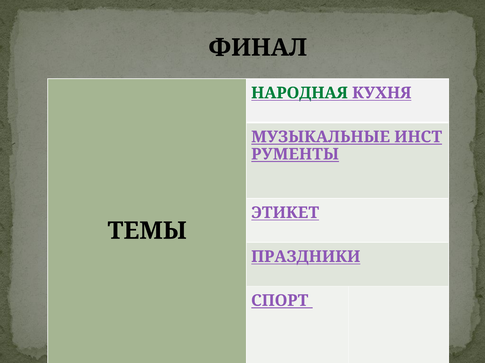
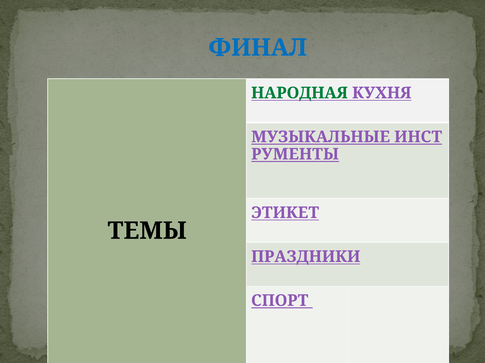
ФИНАЛ colour: black -> blue
